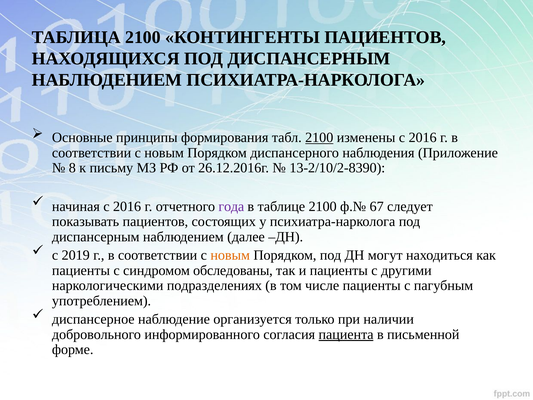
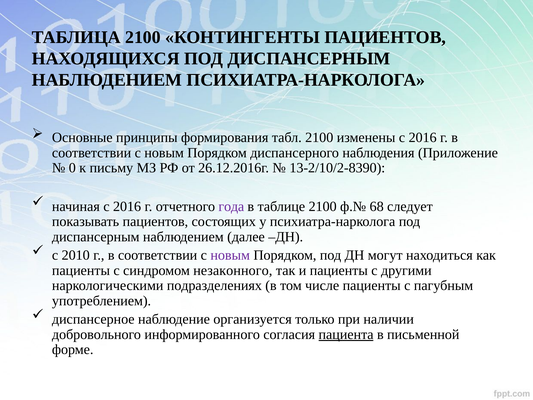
2100 at (319, 137) underline: present -> none
8: 8 -> 0
67: 67 -> 68
2019: 2019 -> 2010
новым at (230, 255) colour: orange -> purple
обследованы: обследованы -> незаконного
